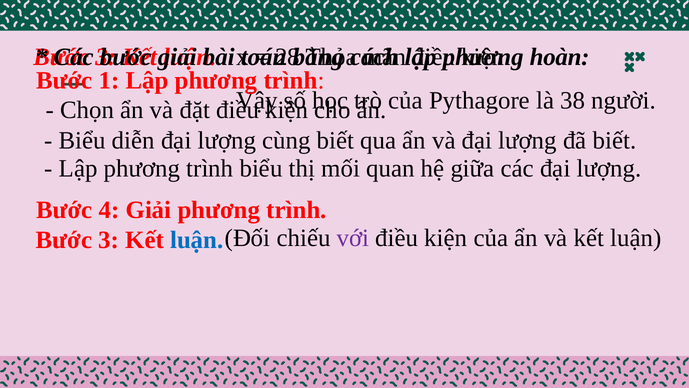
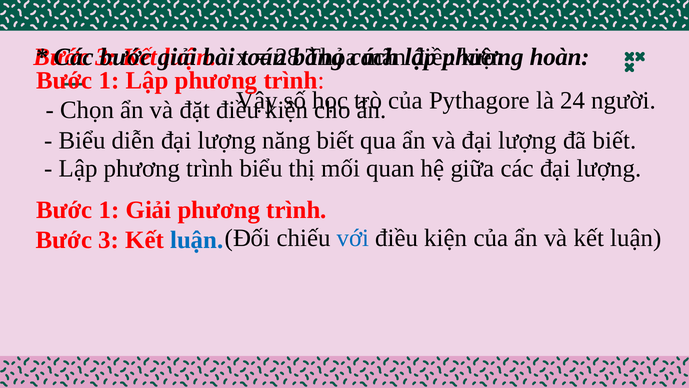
38: 38 -> 24
cùng: cùng -> năng
4 at (109, 210): 4 -> 1
với colour: purple -> blue
